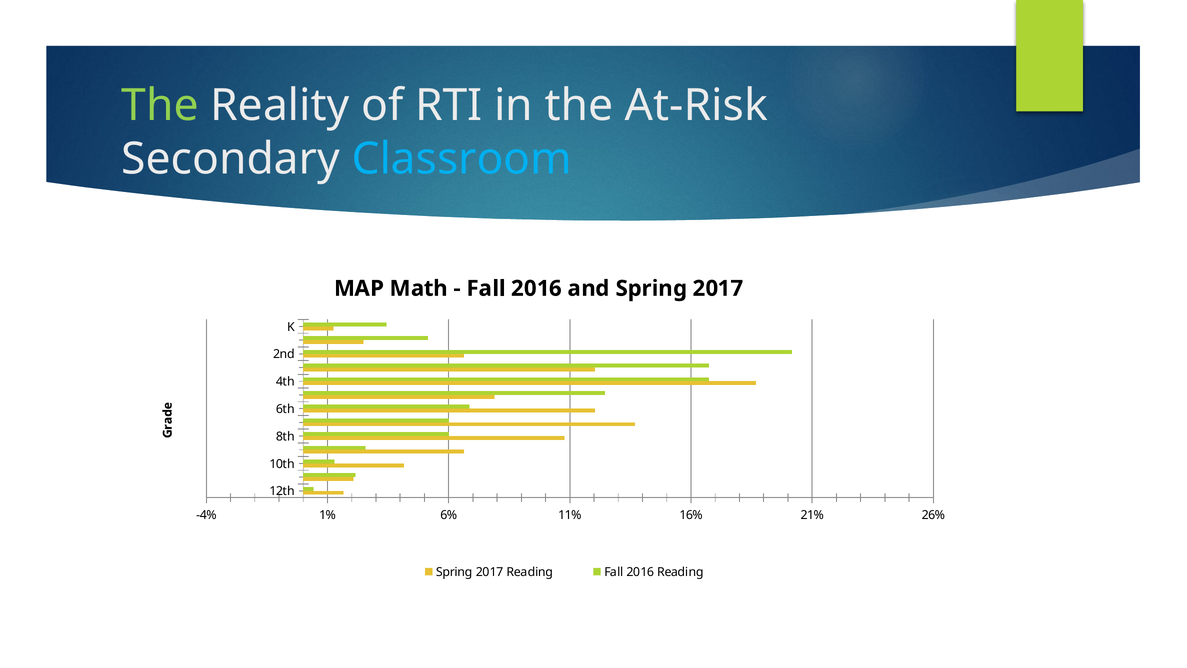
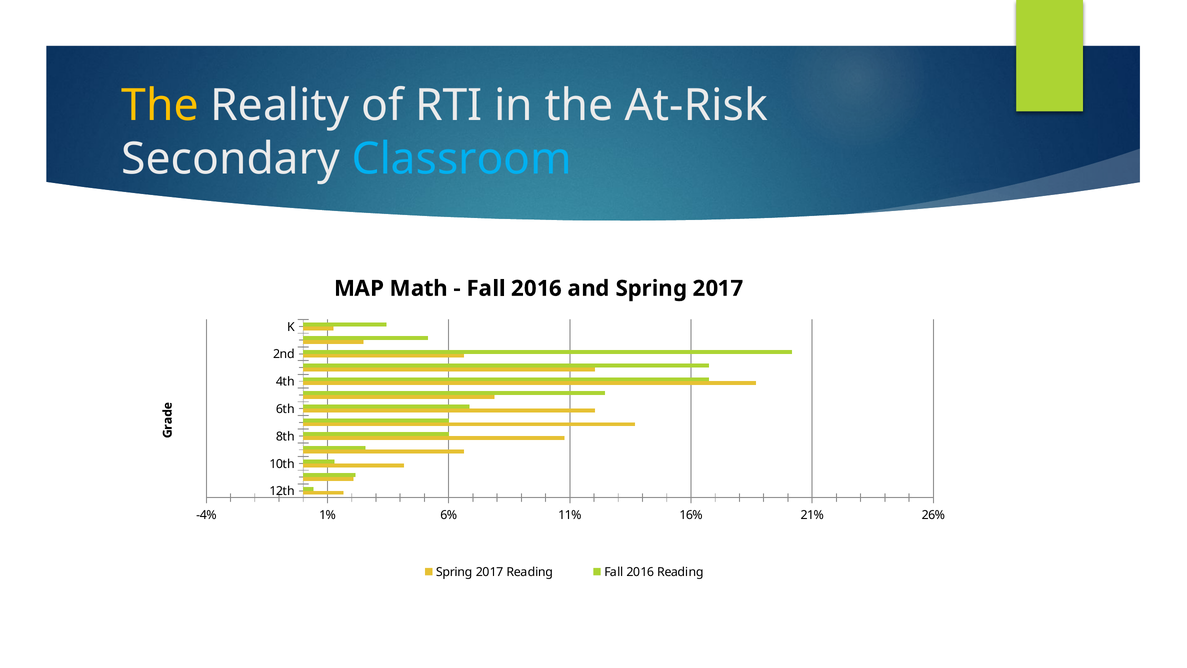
The at (160, 106) colour: light green -> yellow
